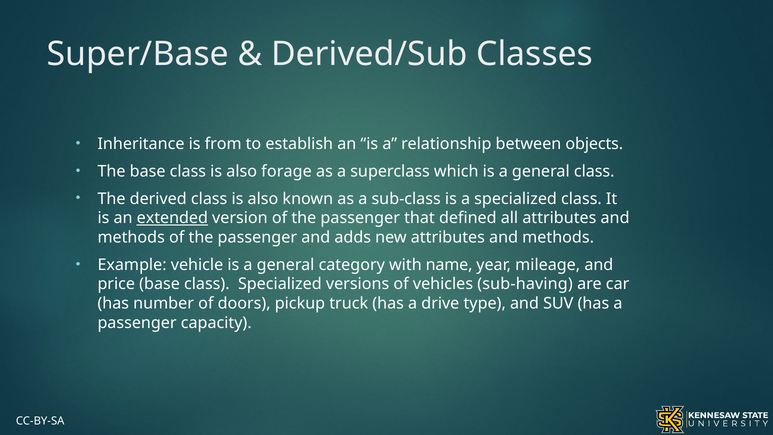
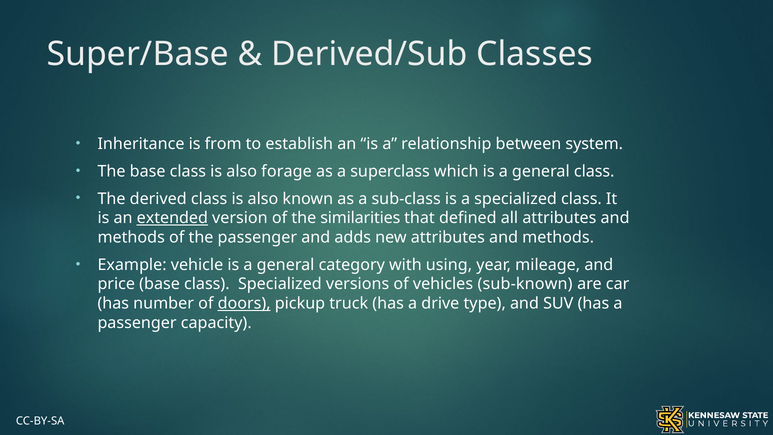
objects: objects -> system
version of the passenger: passenger -> similarities
name: name -> using
sub-having: sub-having -> sub-known
doors underline: none -> present
